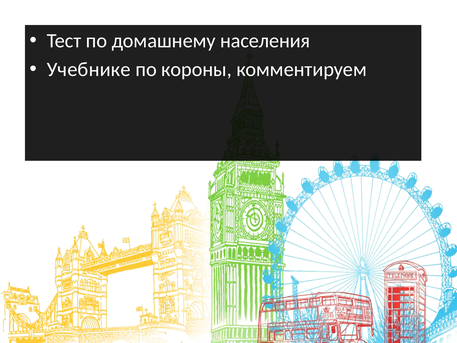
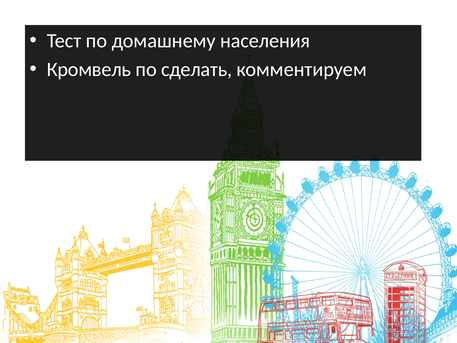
Учебнике: Учебнике -> Кромвель
короны: короны -> сделать
